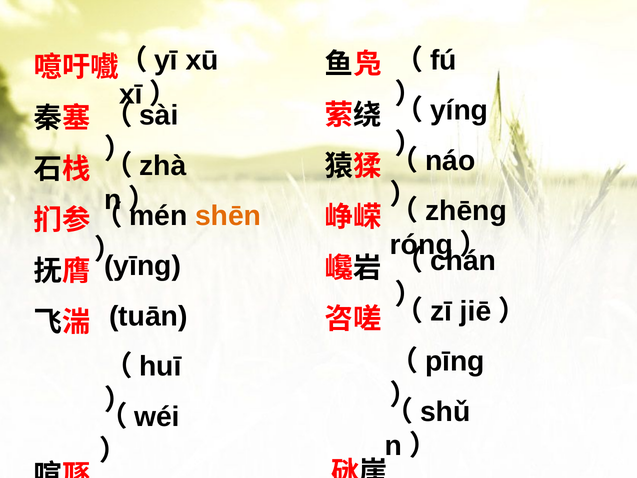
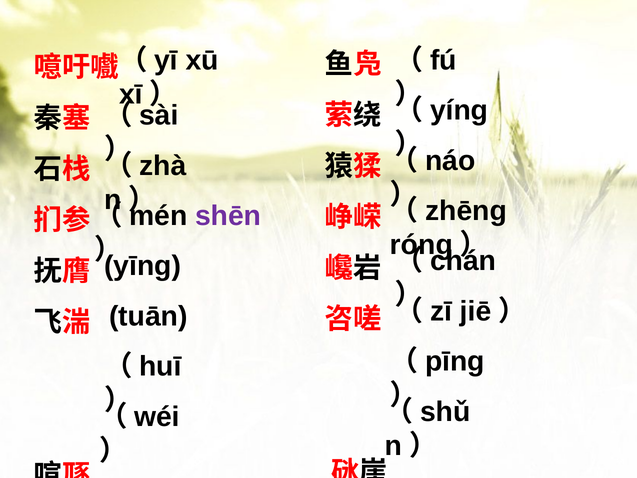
shēn colour: orange -> purple
